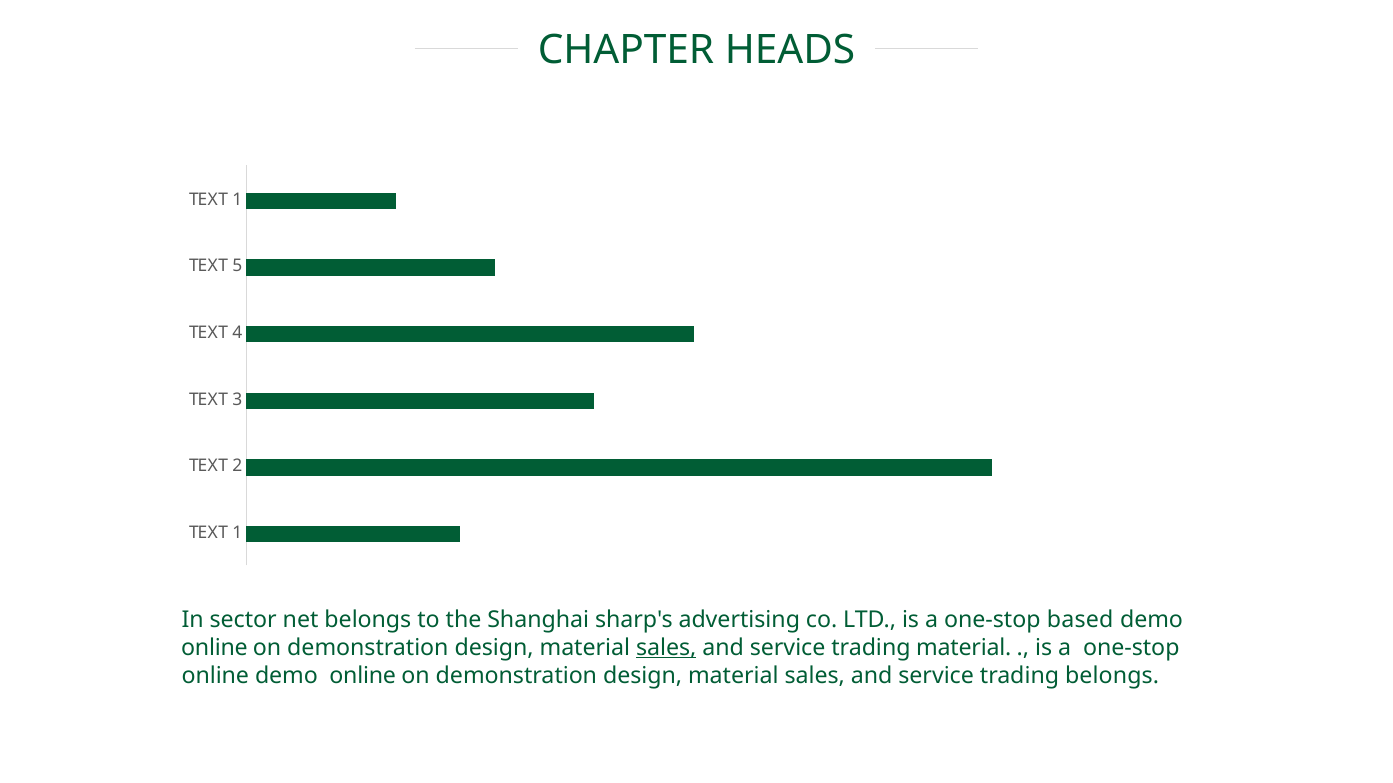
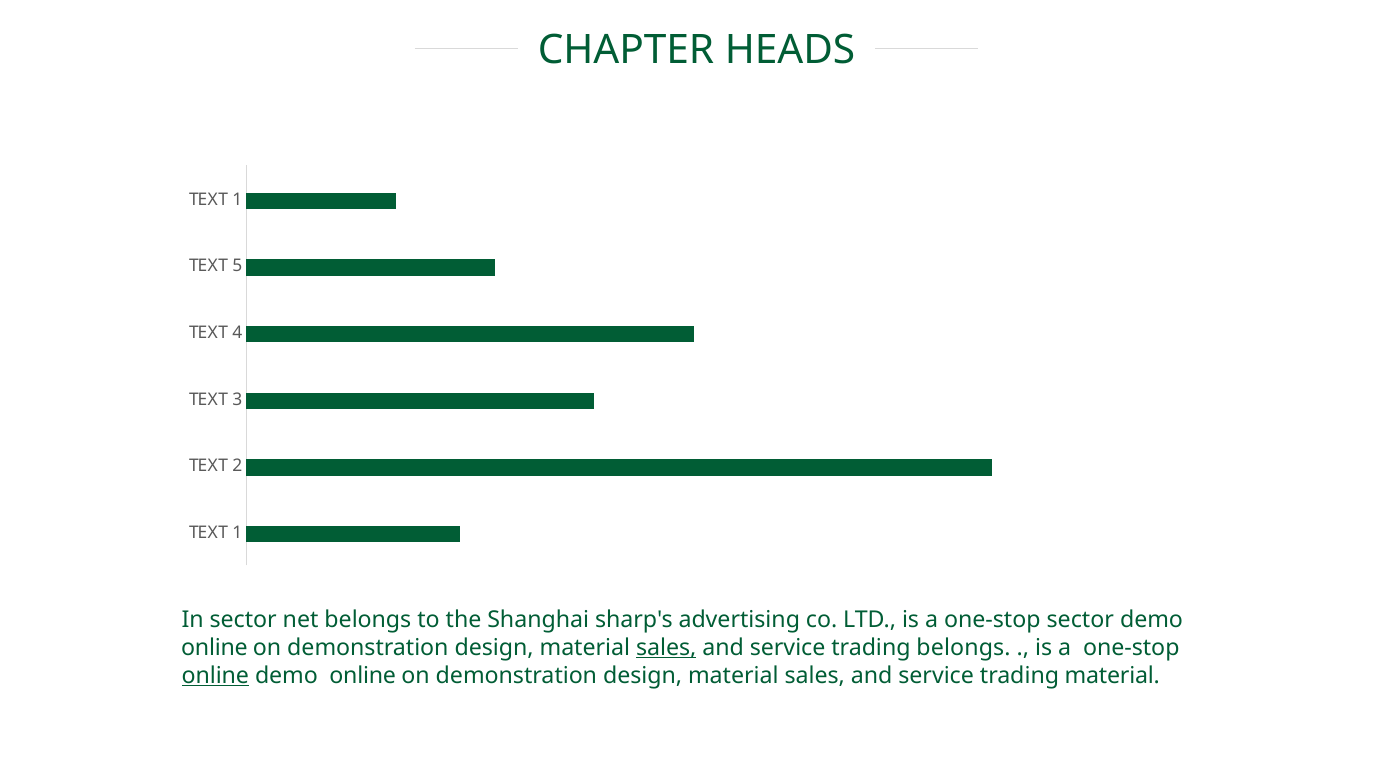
one-stop based: based -> sector
trading material: material -> belongs
online at (215, 676) underline: none -> present
trading belongs: belongs -> material
